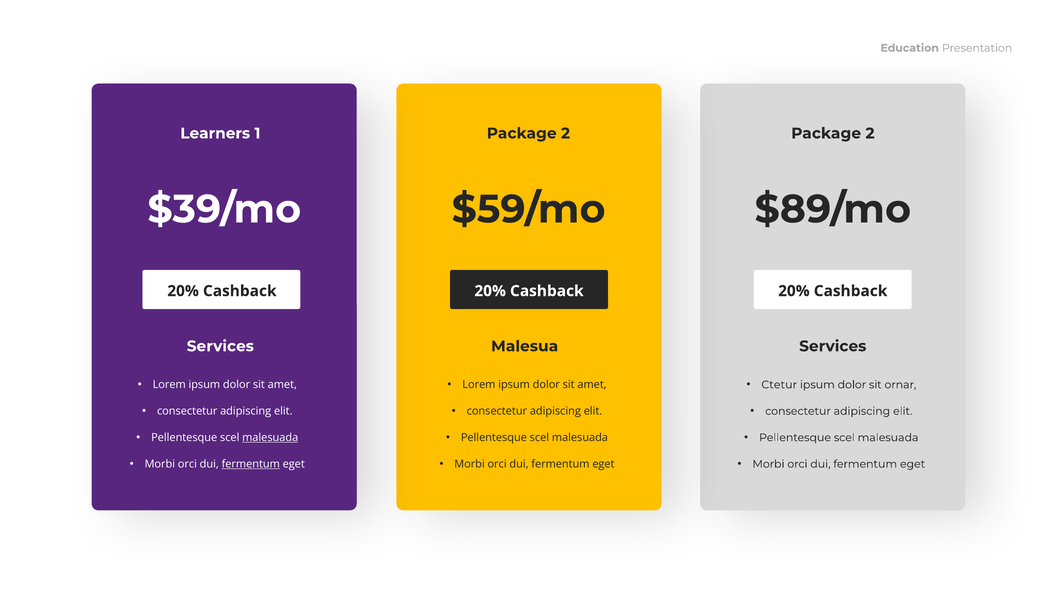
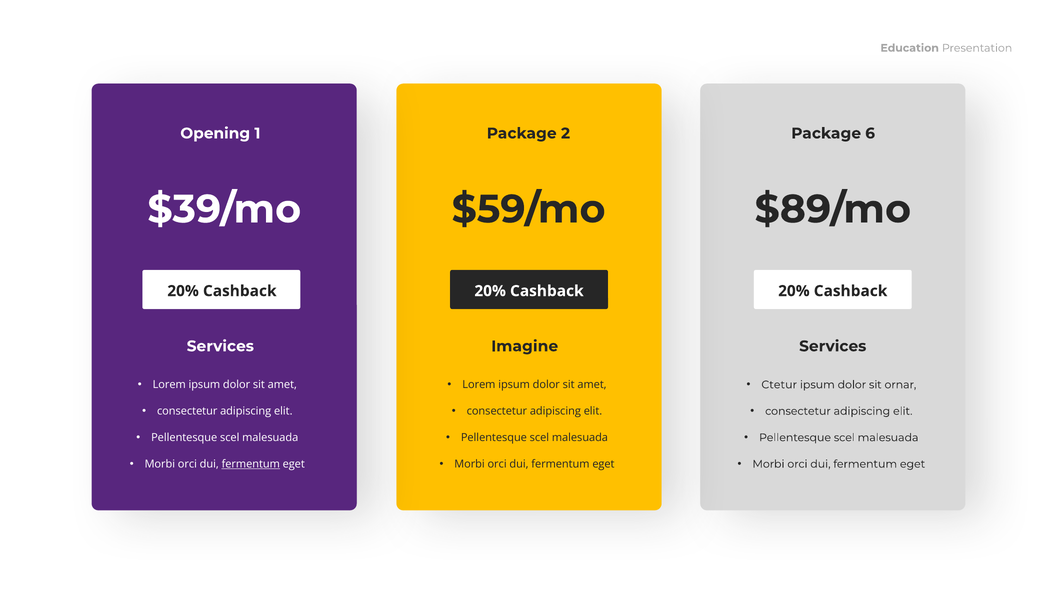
Learners: Learners -> Opening
2 Package 2: 2 -> 6
Malesua: Malesua -> Imagine
malesuada at (270, 438) underline: present -> none
